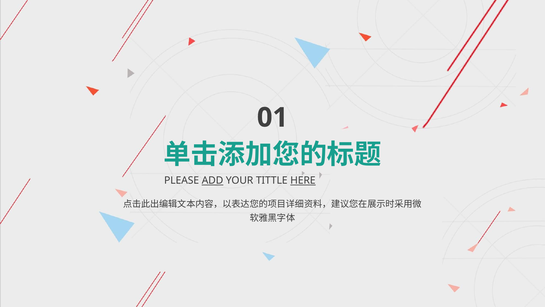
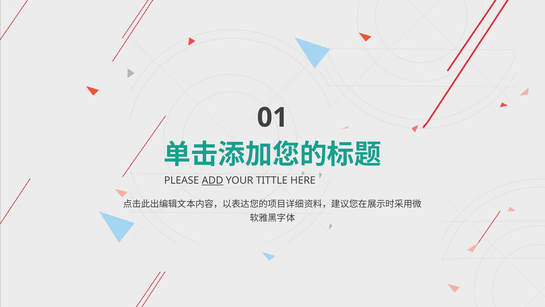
HERE underline: present -> none
